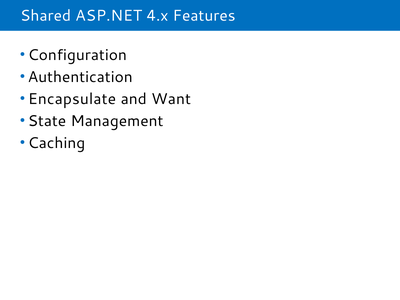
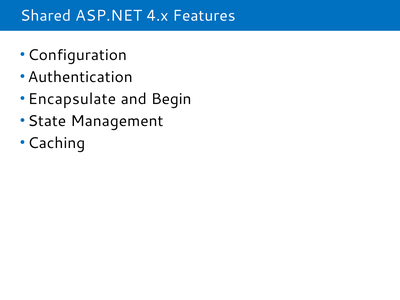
Want: Want -> Begin
